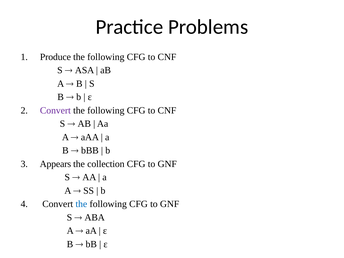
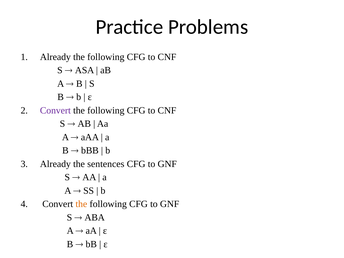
Produce at (55, 57): Produce -> Already
Appears at (55, 164): Appears -> Already
collection: collection -> sentences
the at (81, 204) colour: blue -> orange
